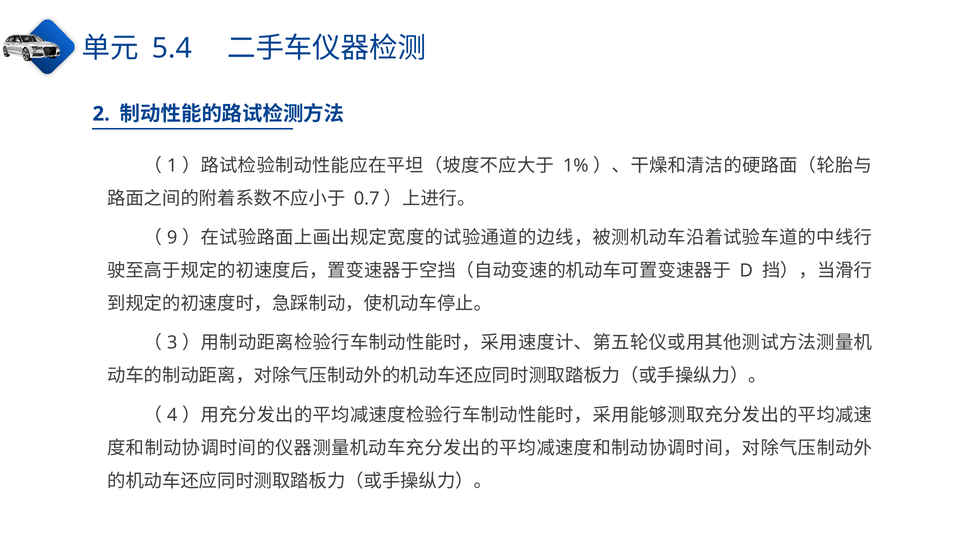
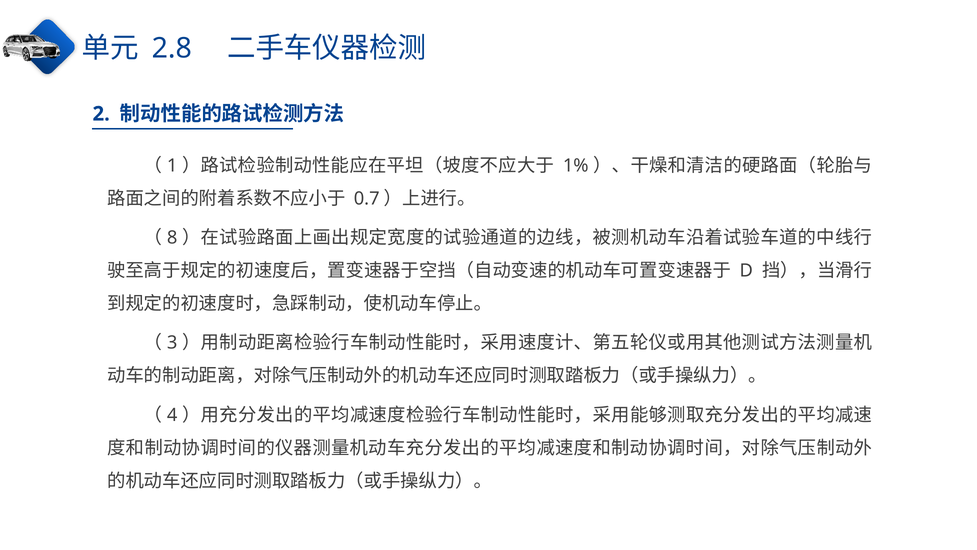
5.4: 5.4 -> 2.8
9: 9 -> 8
